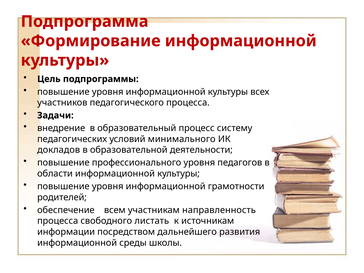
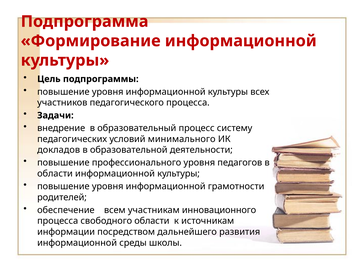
направленность: направленность -> инновационного
свободного листать: листать -> области
